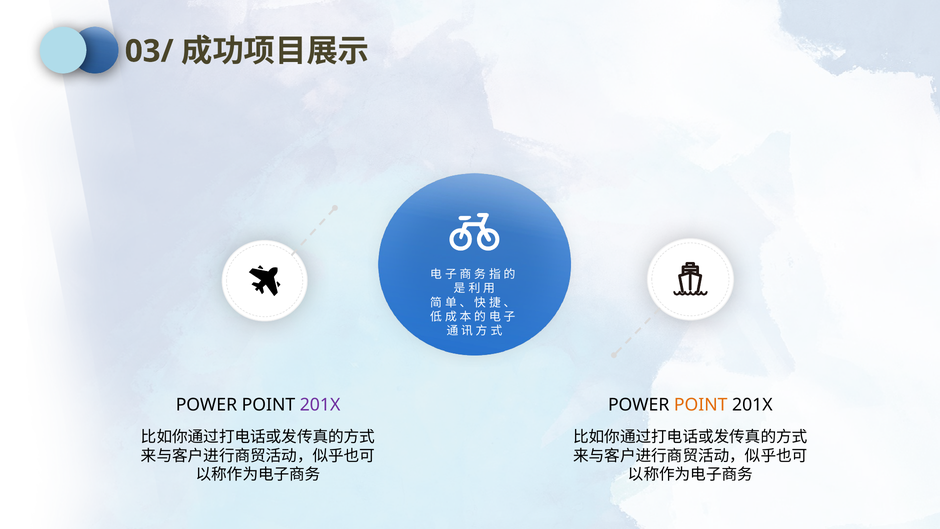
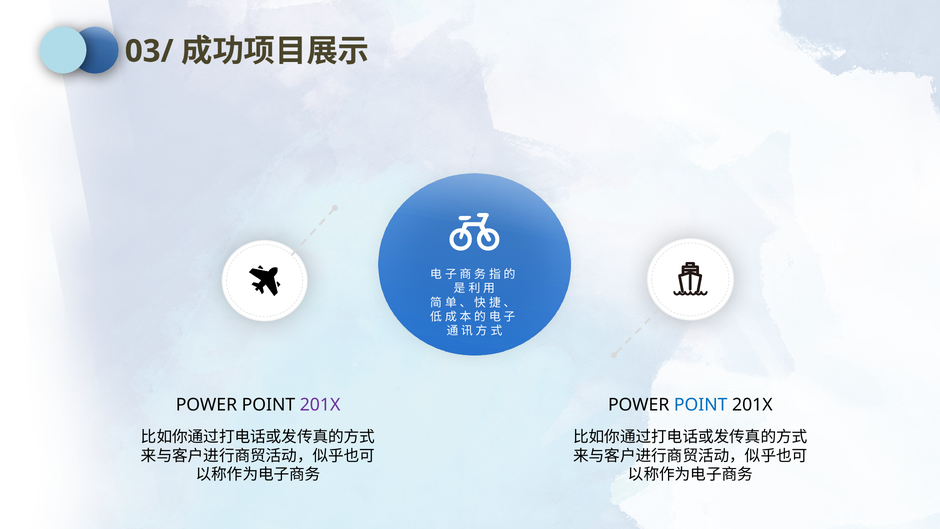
POINT at (701, 405) colour: orange -> blue
